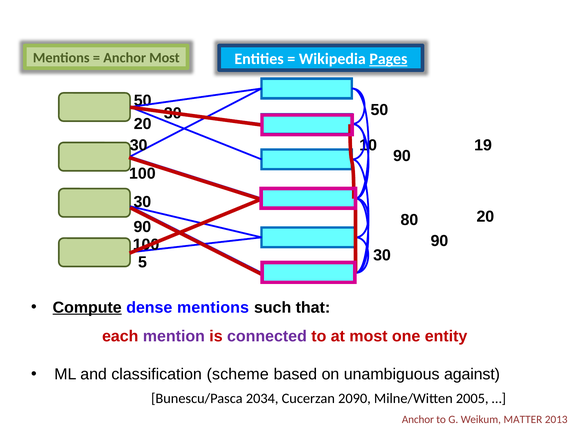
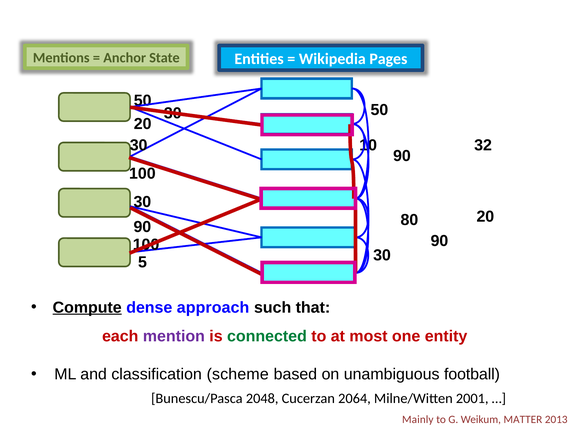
Anchor Most: Most -> State
Pages underline: present -> none
19: 19 -> 32
dense mentions: mentions -> approach
connected colour: purple -> green
against: against -> football
2034: 2034 -> 2048
2090: 2090 -> 2064
2005: 2005 -> 2001
Anchor at (418, 420): Anchor -> Mainly
